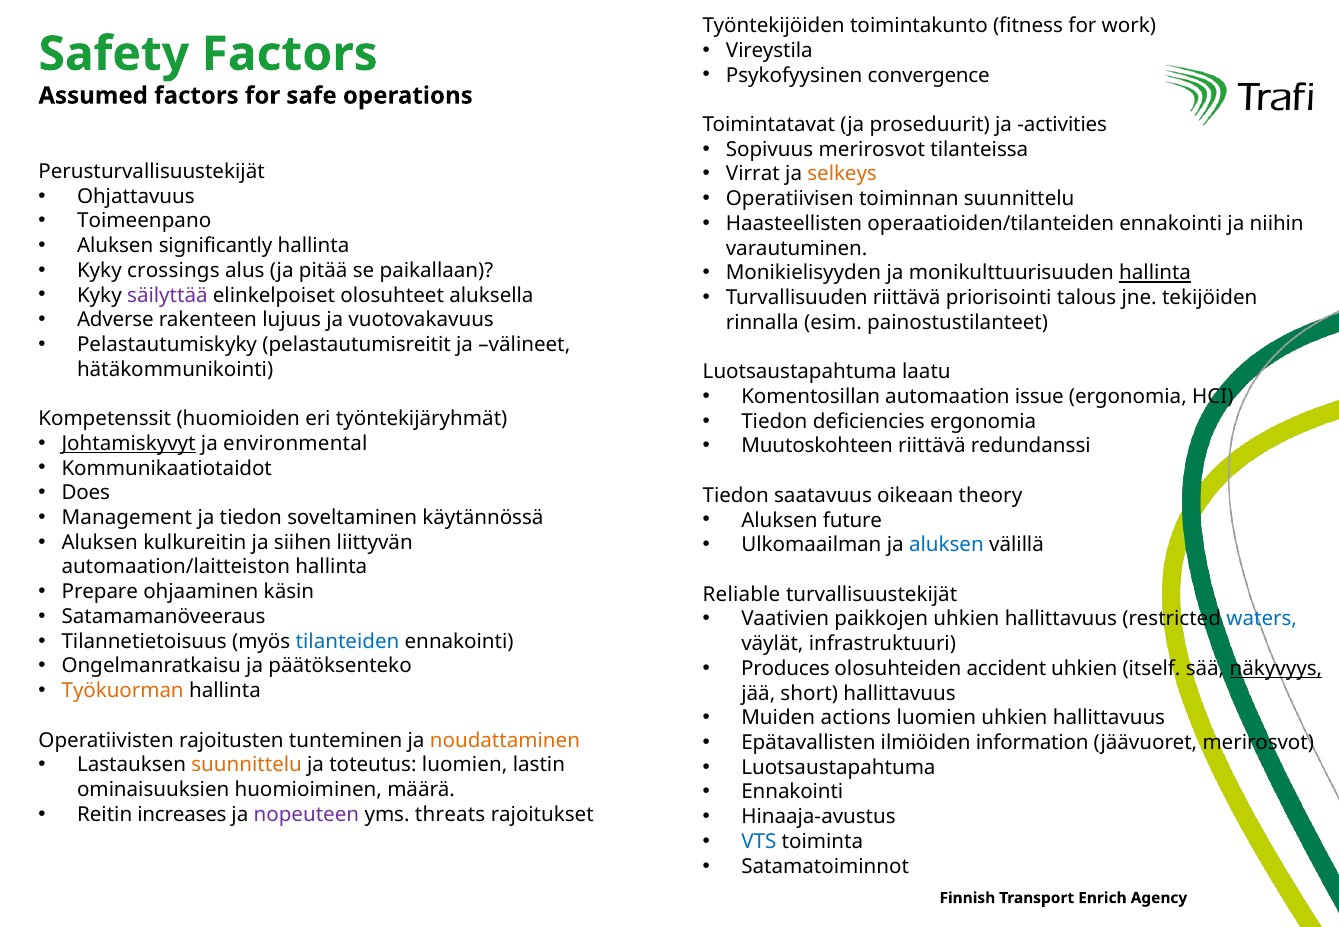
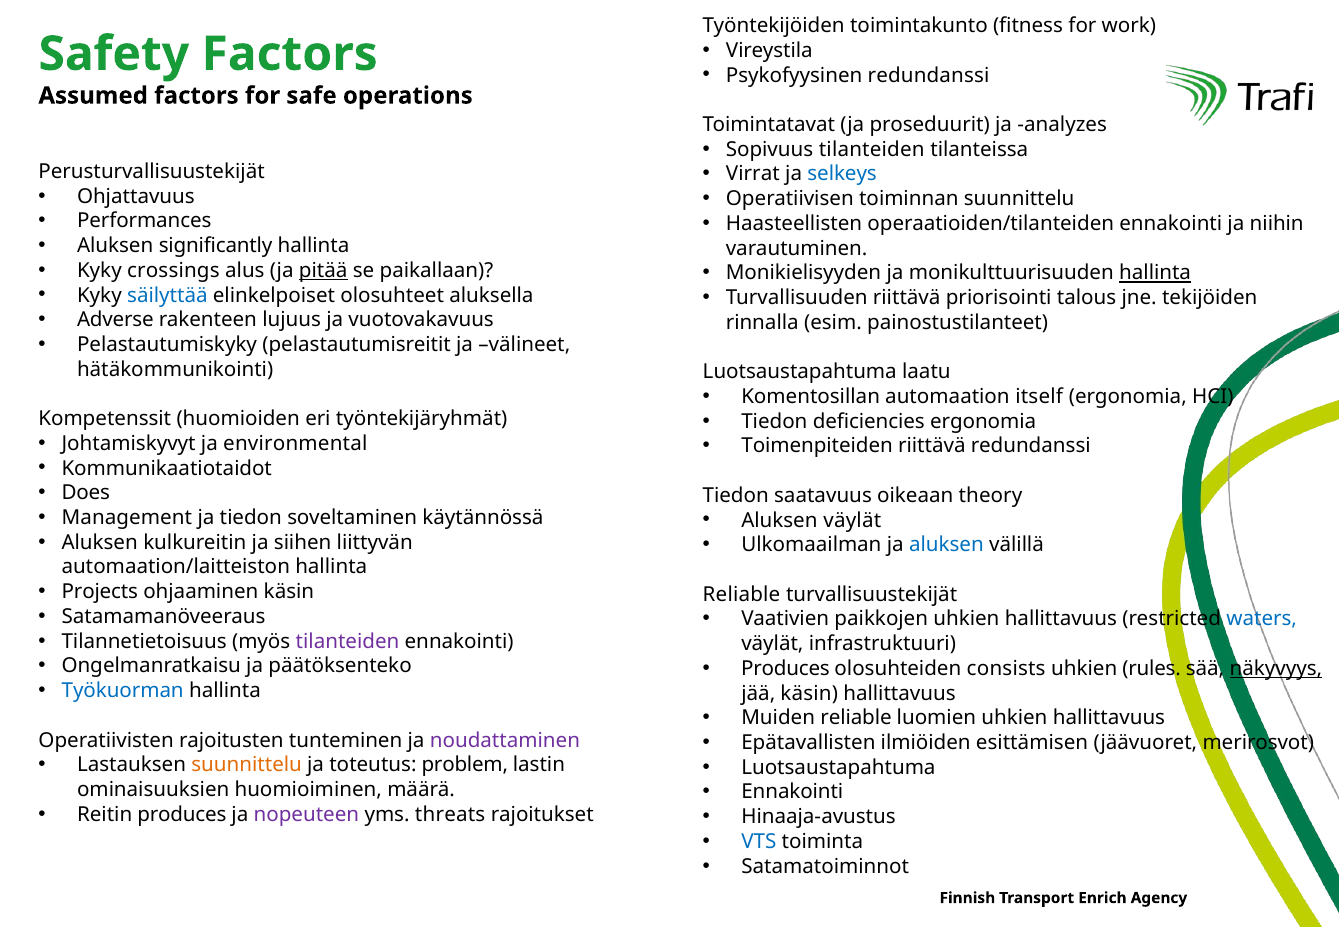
Psykofyysinen convergence: convergence -> redundanssi
activities: activities -> analyzes
Sopivuus merirosvot: merirosvot -> tilanteiden
selkeys colour: orange -> blue
Toimeenpano: Toimeenpano -> Performances
pitää underline: none -> present
säilyttää colour: purple -> blue
issue: issue -> itself
Johtamiskyvyt underline: present -> none
Muutoskohteen: Muutoskohteen -> Toimenpiteiden
Aluksen future: future -> väylät
Prepare: Prepare -> Projects
tilanteiden at (348, 642) colour: blue -> purple
accident: accident -> consists
itself: itself -> rules
Työkuorman colour: orange -> blue
jää short: short -> käsin
Muiden actions: actions -> reliable
information: information -> esittämisen
noudattaminen colour: orange -> purple
toteutus luomien: luomien -> problem
Reitin increases: increases -> produces
